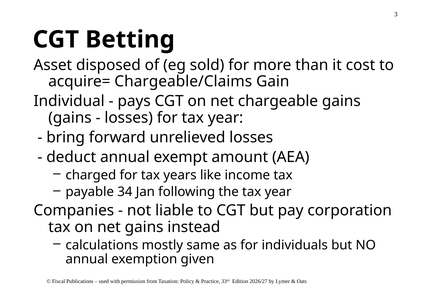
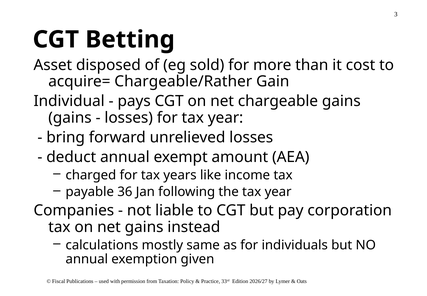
Chargeable/Claims: Chargeable/Claims -> Chargeable/Rather
34: 34 -> 36
